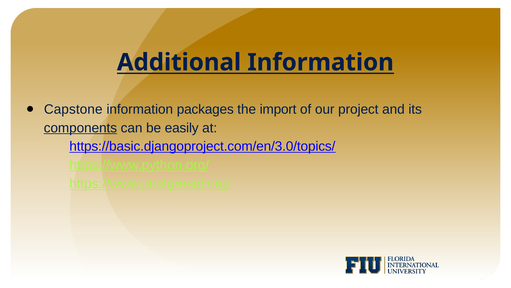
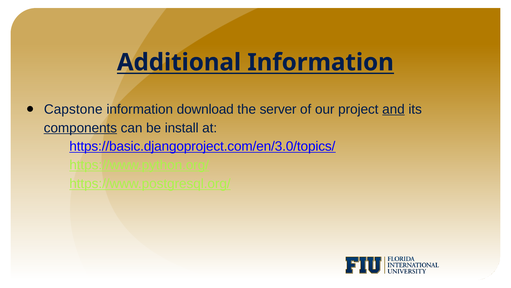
packages: packages -> download
import: import -> server
and underline: none -> present
easily: easily -> install
